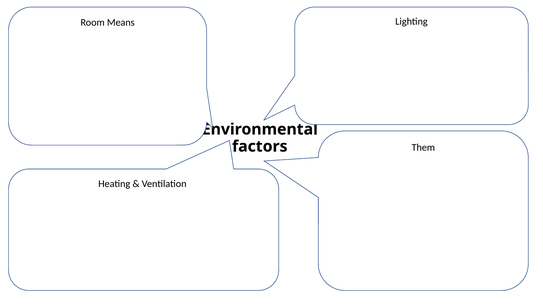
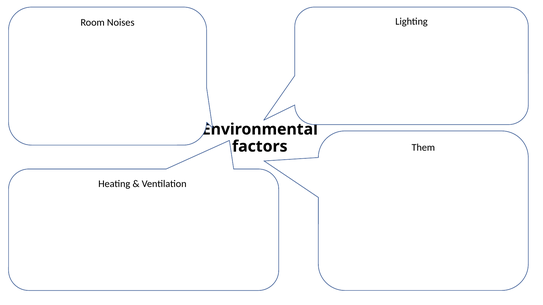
Means: Means -> Noises
